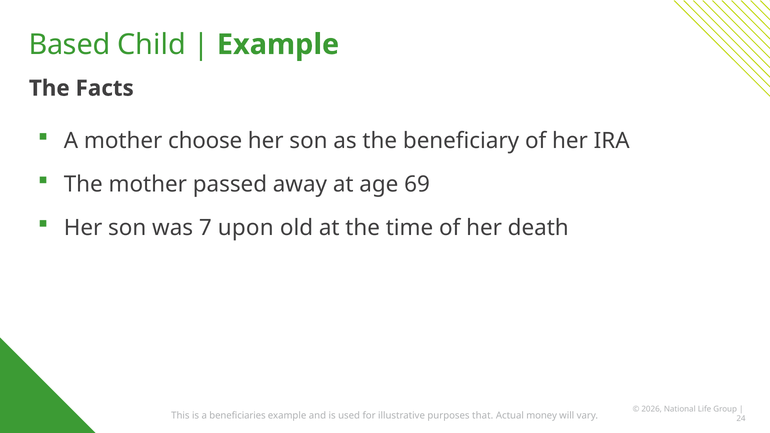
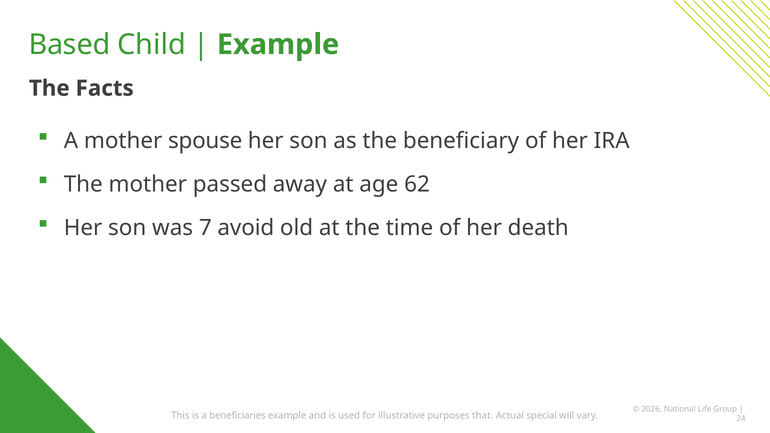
choose: choose -> spouse
69: 69 -> 62
upon: upon -> avoid
money: money -> special
